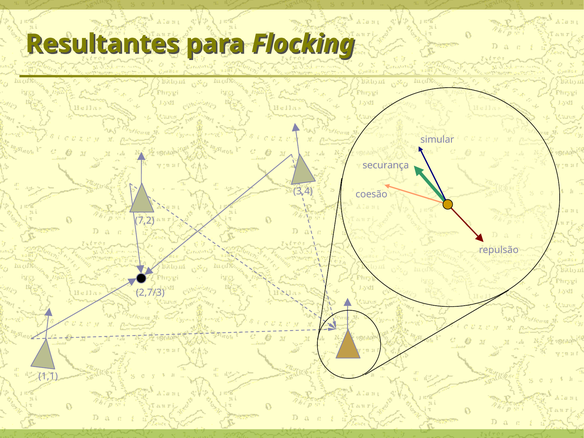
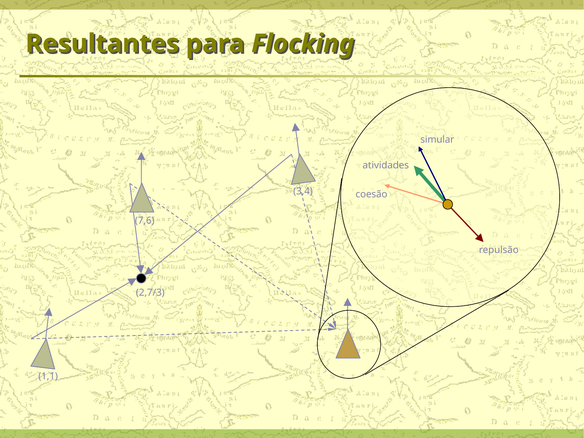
securança: securança -> atividades
7,2: 7,2 -> 7,6
